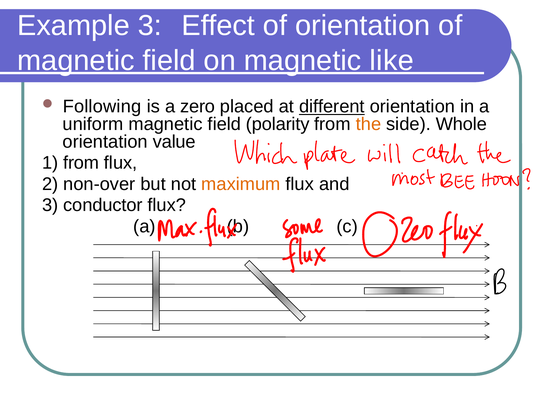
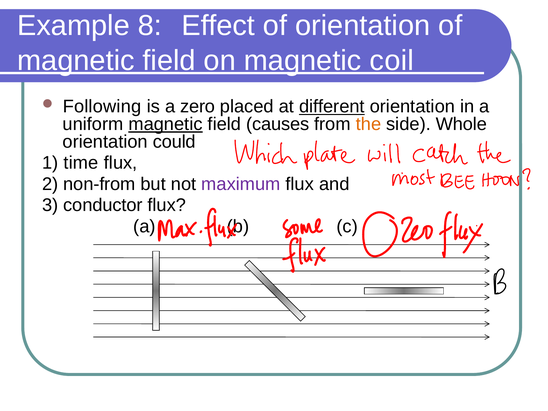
Example 3: 3 -> 8
like: like -> coil
magnetic at (165, 124) underline: none -> present
polarity: polarity -> causes
value: value -> could
1 from: from -> time
non-over: non-over -> non-from
maximum colour: orange -> purple
